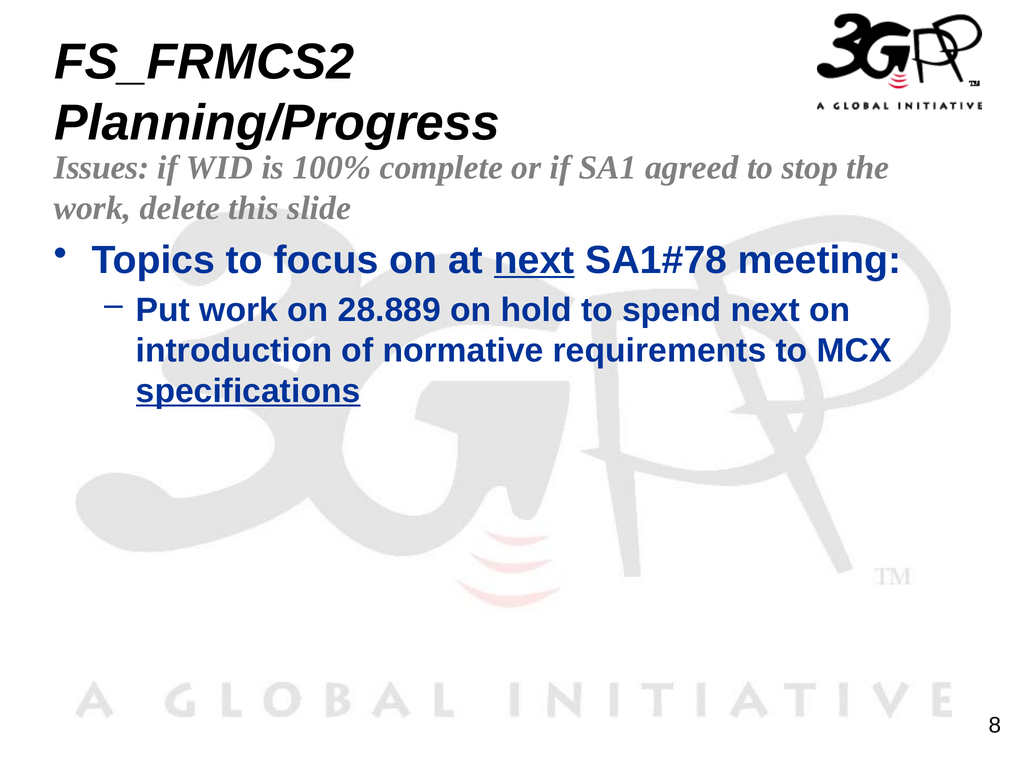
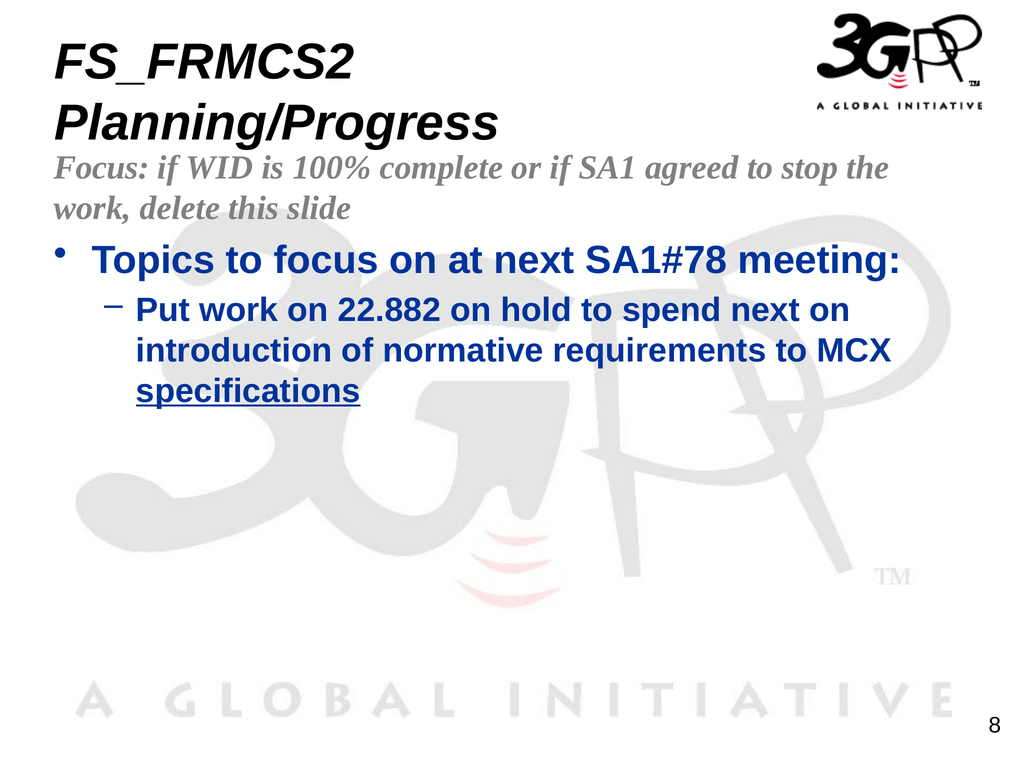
Issues at (102, 168): Issues -> Focus
next at (534, 260) underline: present -> none
28.889: 28.889 -> 22.882
